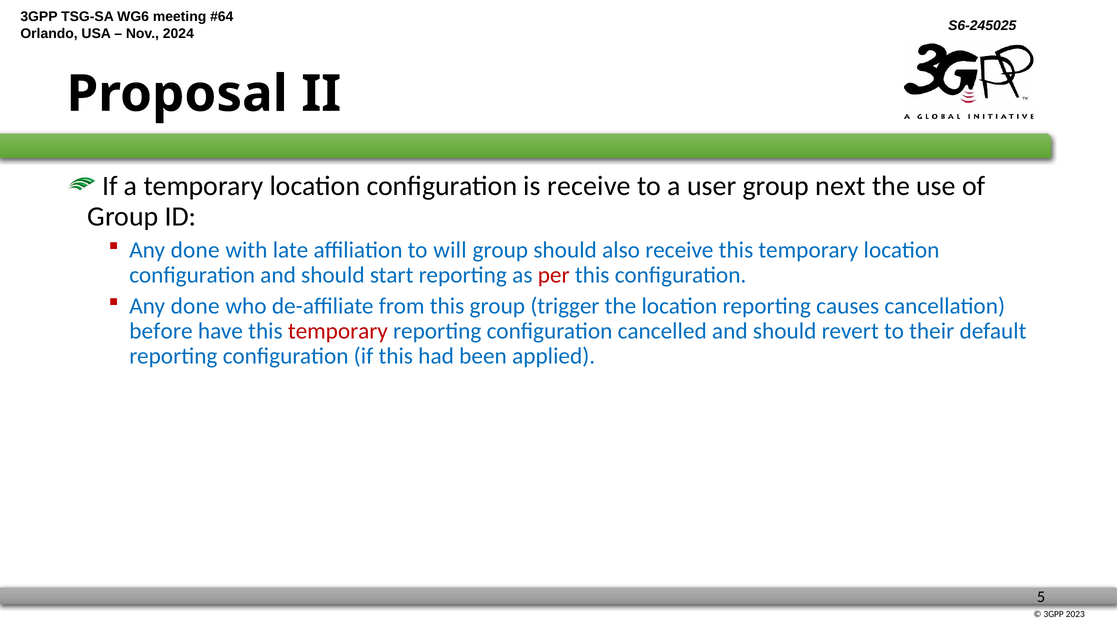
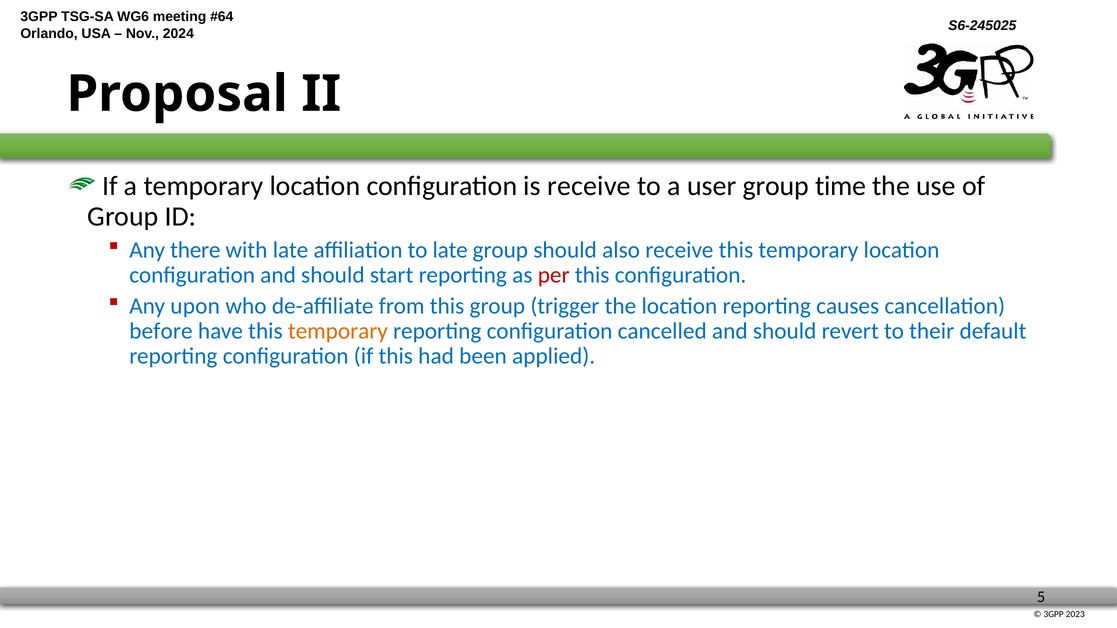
next: next -> time
done at (195, 250): done -> there
to will: will -> late
done at (195, 306): done -> upon
temporary at (338, 331) colour: red -> orange
